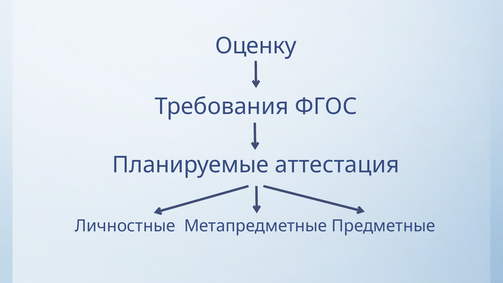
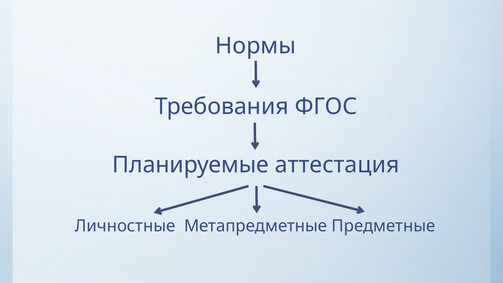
Оценку: Оценку -> Нормы
